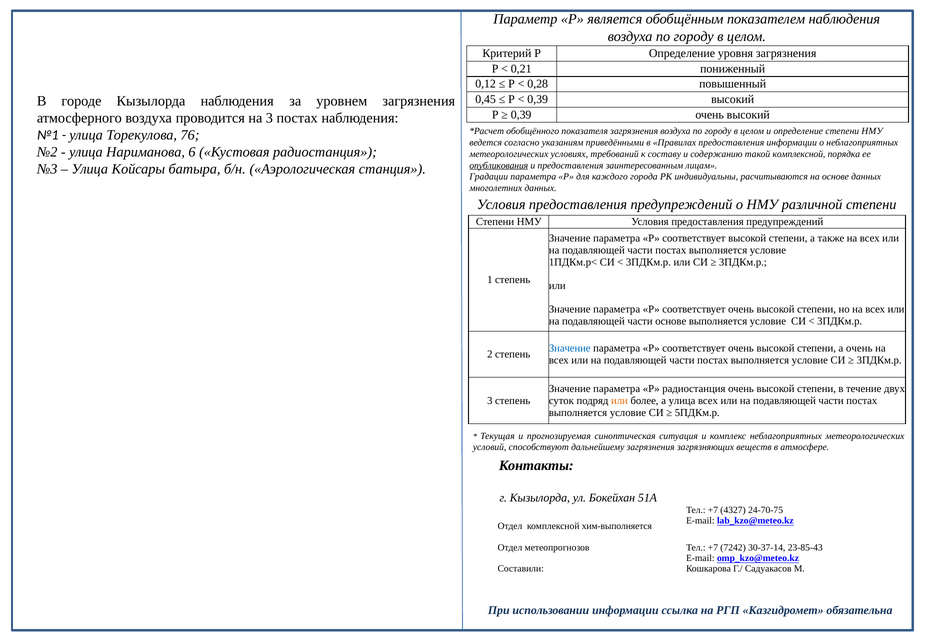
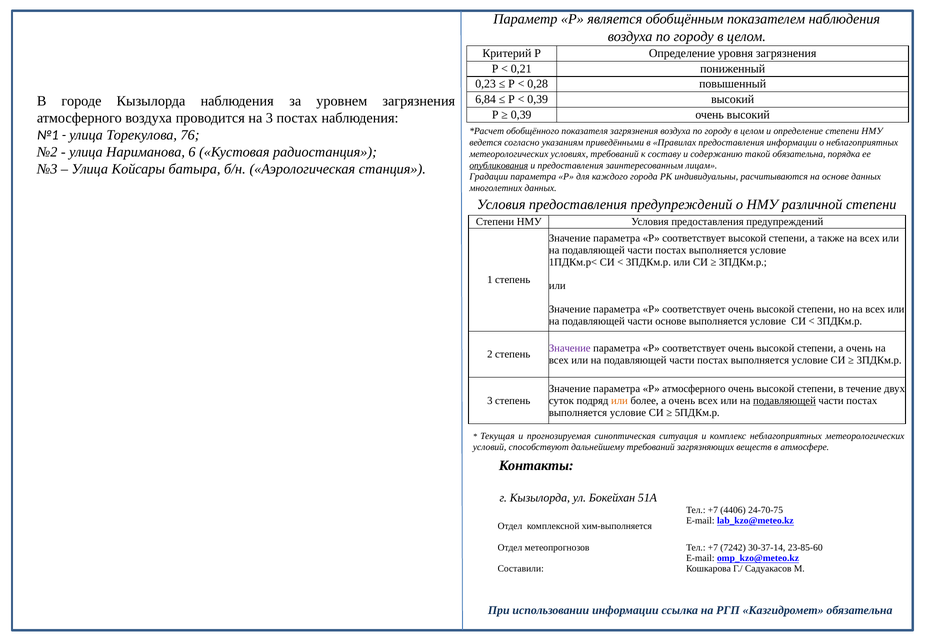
0,12: 0,12 -> 0,23
0,45: 0,45 -> 6,84
такой комплексной: комплексной -> обязательна
Значение at (570, 348) colour: blue -> purple
Р радиостанция: радиостанция -> атмосферного
более а улица: улица -> очень
подавляющей at (784, 400) underline: none -> present
дальнейшему загрязнения: загрязнения -> требований
4327: 4327 -> 4406
23-85-43: 23-85-43 -> 23-85-60
